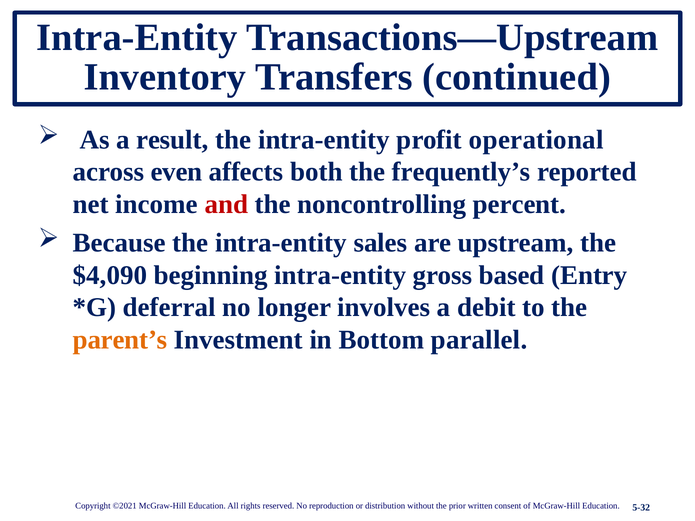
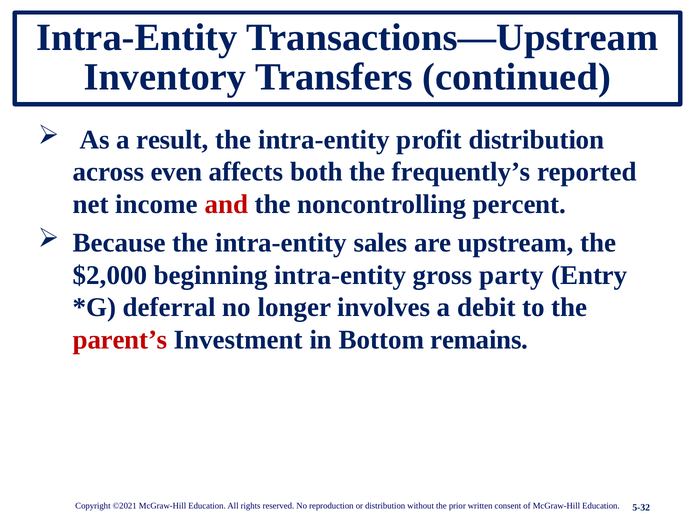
profit operational: operational -> distribution
$4,090: $4,090 -> $2,000
based: based -> party
parent’s colour: orange -> red
parallel: parallel -> remains
